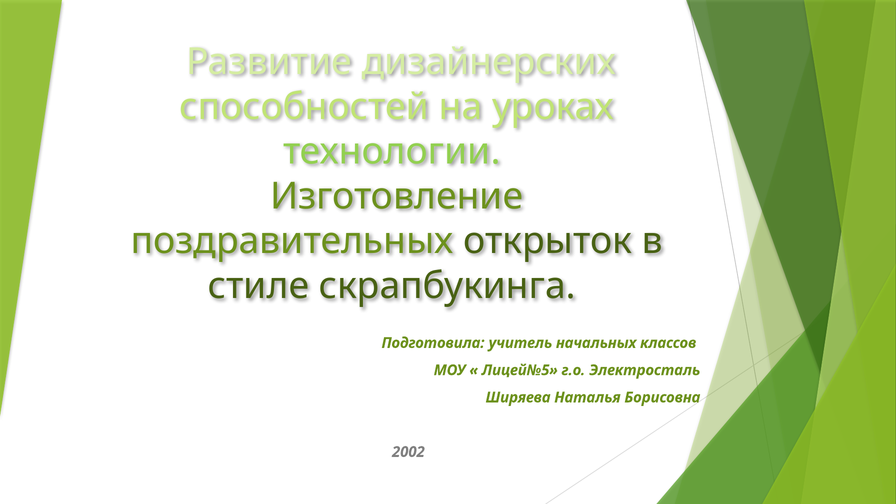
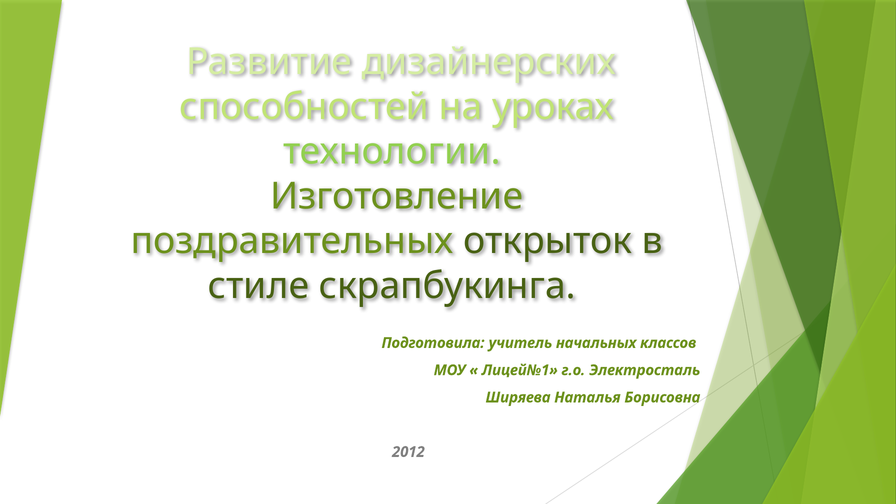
Лицей№5: Лицей№5 -> Лицей№1
2002: 2002 -> 2012
